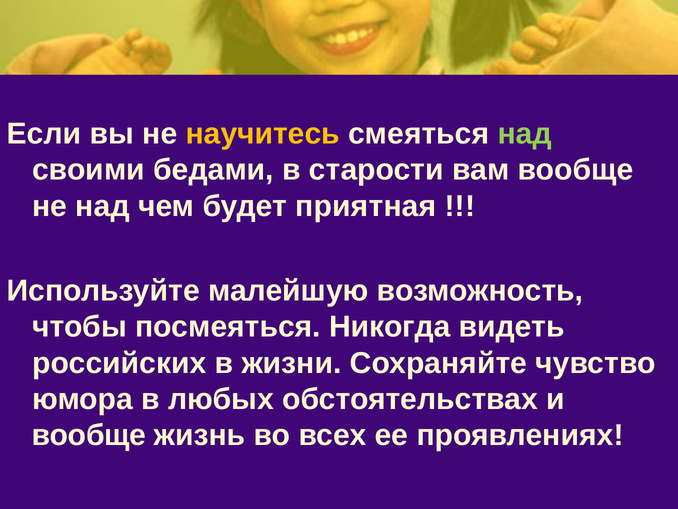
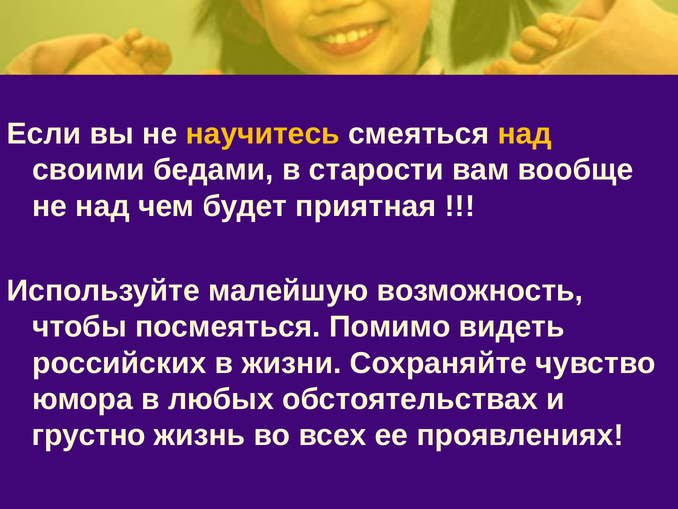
над at (525, 134) colour: light green -> yellow
Никогда: Никогда -> Помимо
вообще at (89, 435): вообще -> грустно
